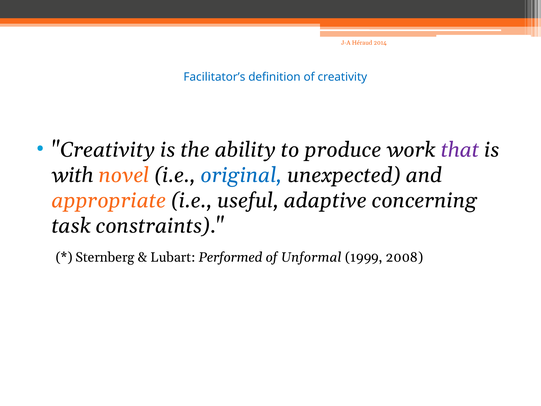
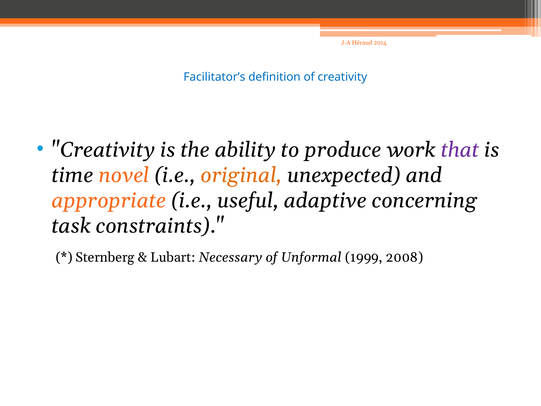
with: with -> time
original colour: blue -> orange
Performed: Performed -> Necessary
